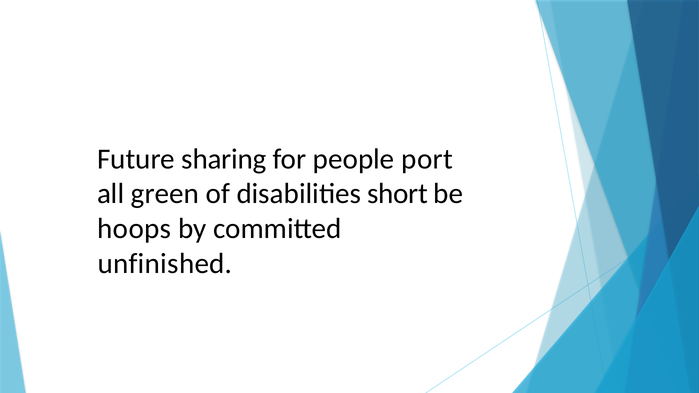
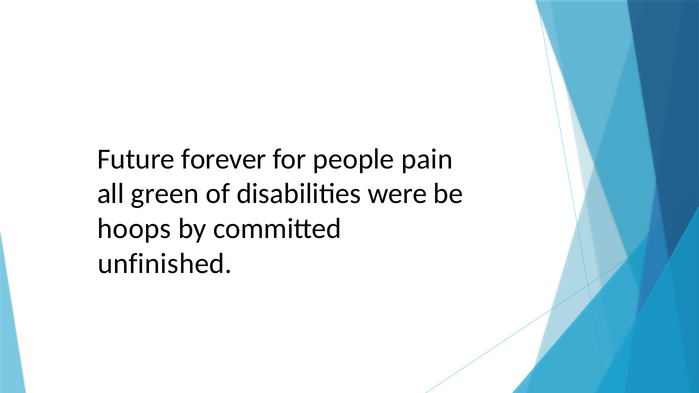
sharing: sharing -> forever
port: port -> pain
short: short -> were
